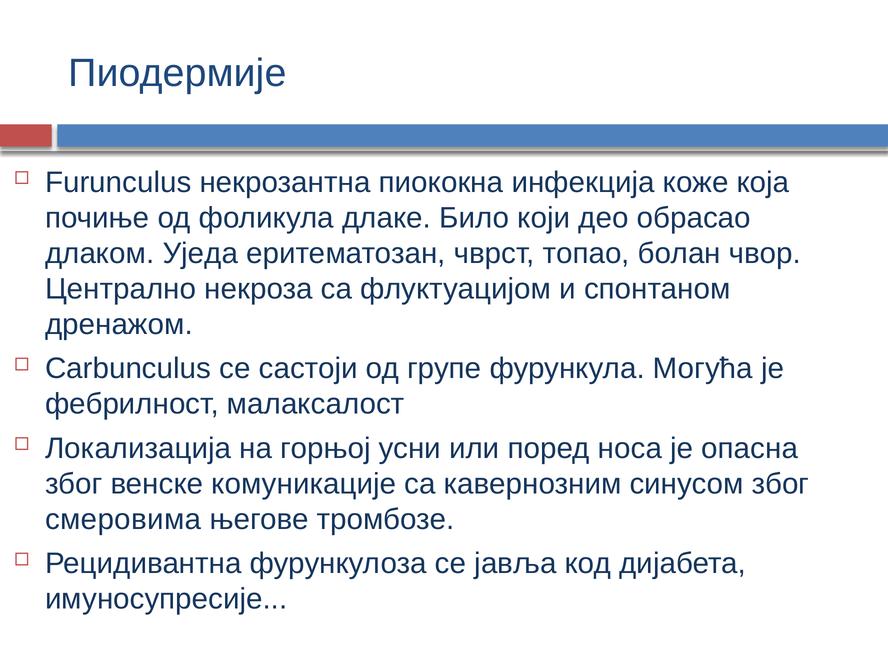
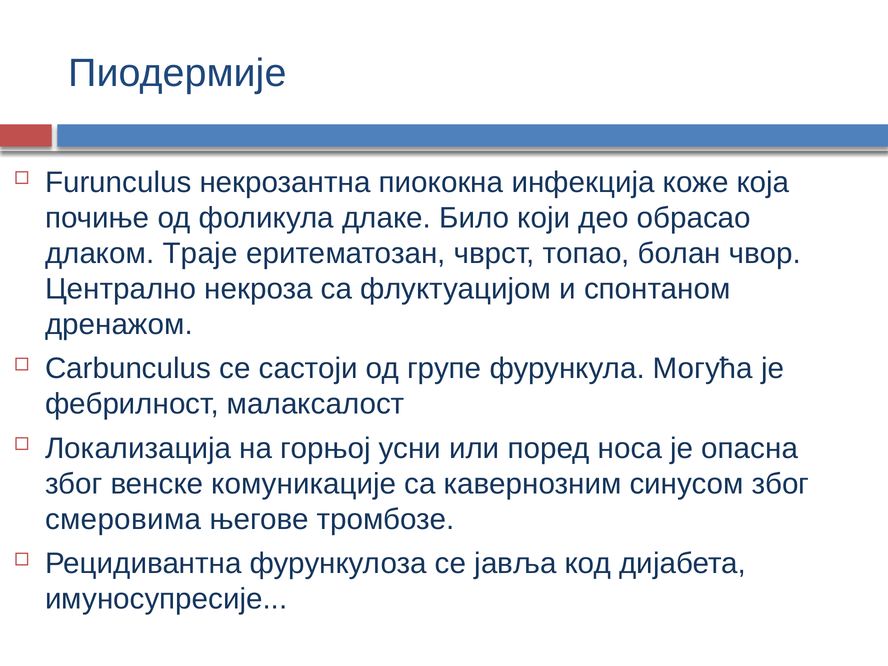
Уједа: Уједа -> Траје
